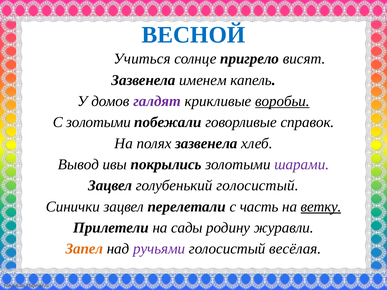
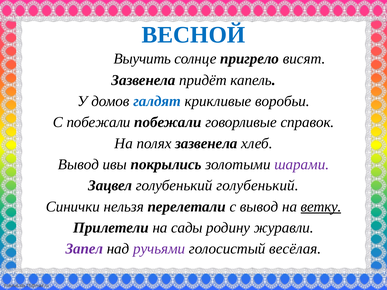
Учиться: Учиться -> Выучить
именем: именем -> придёт
галдят colour: purple -> blue
воробьи underline: present -> none
С золотыми: золотыми -> побежали
голубенький голосистый: голосистый -> голубенький
Синички зацвел: зацвел -> нельзя
с часть: часть -> вывод
Запел colour: orange -> purple
